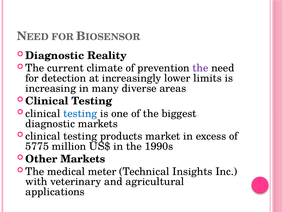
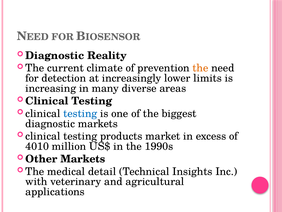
the at (200, 68) colour: purple -> orange
5775: 5775 -> 4010
meter: meter -> detail
